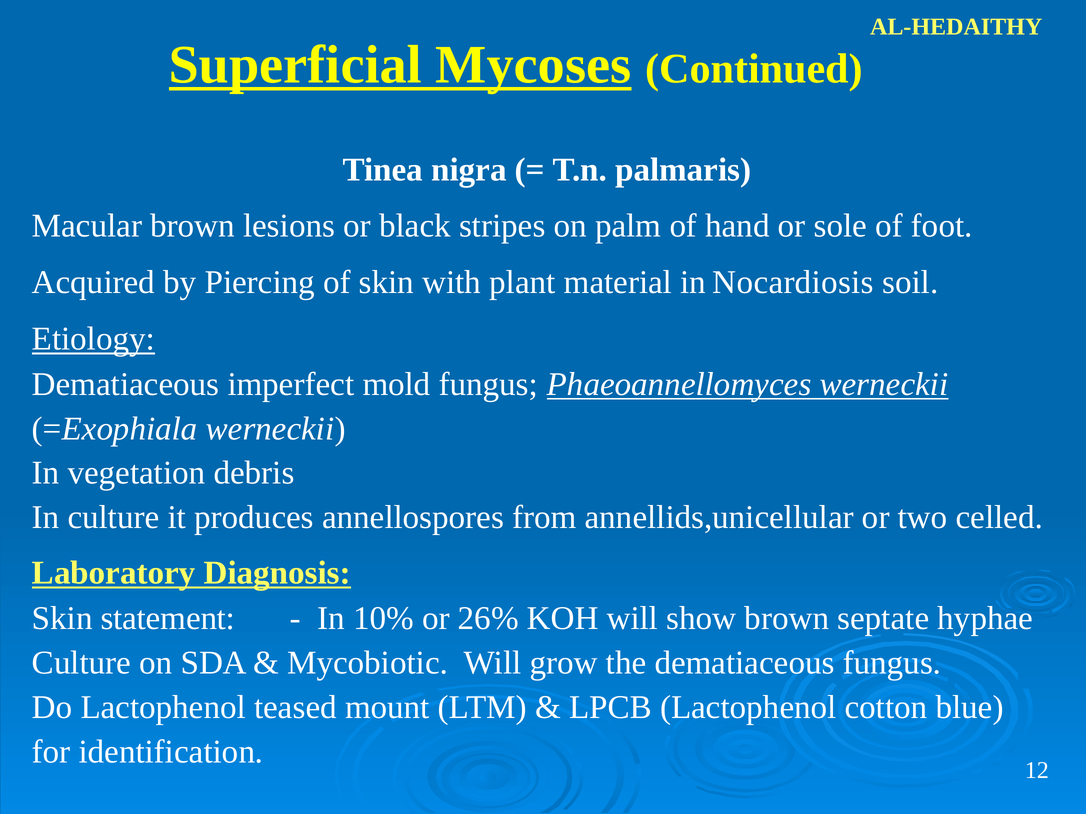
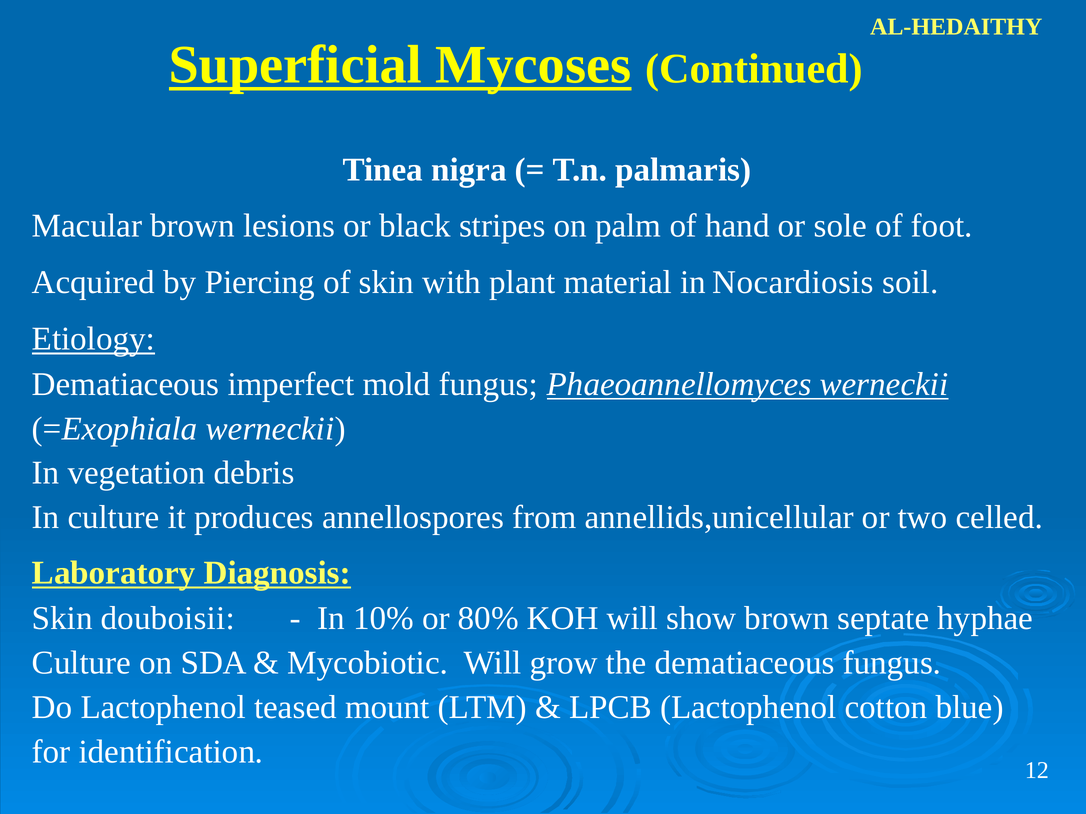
statement: statement -> douboisii
26%: 26% -> 80%
